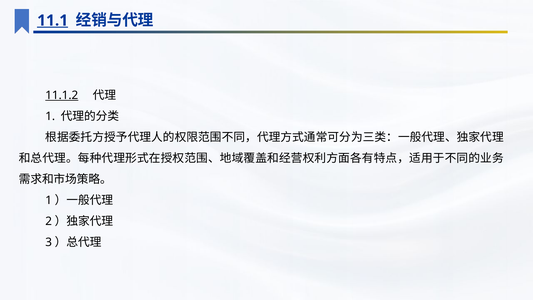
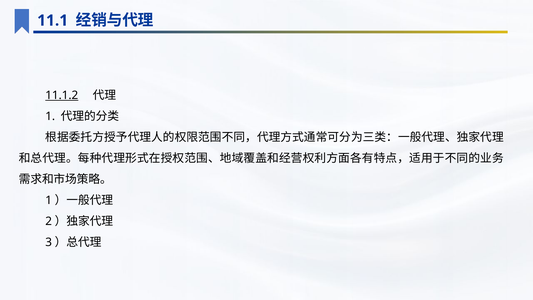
11.1 underline: present -> none
